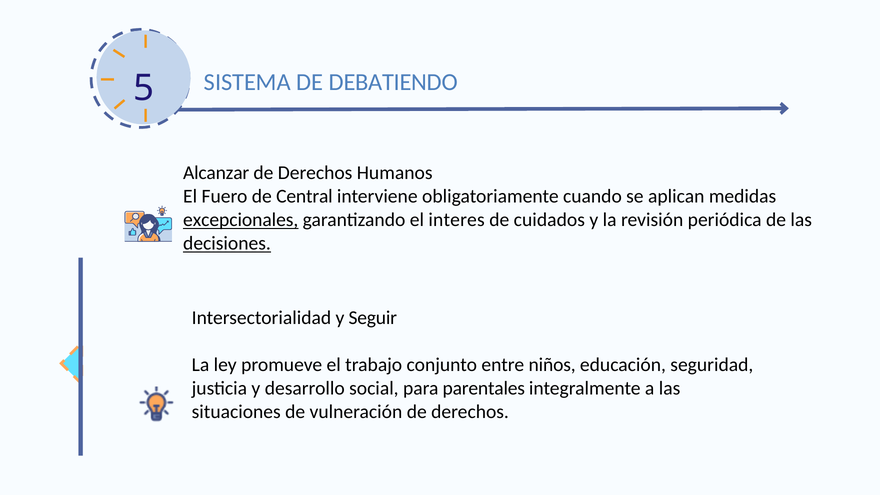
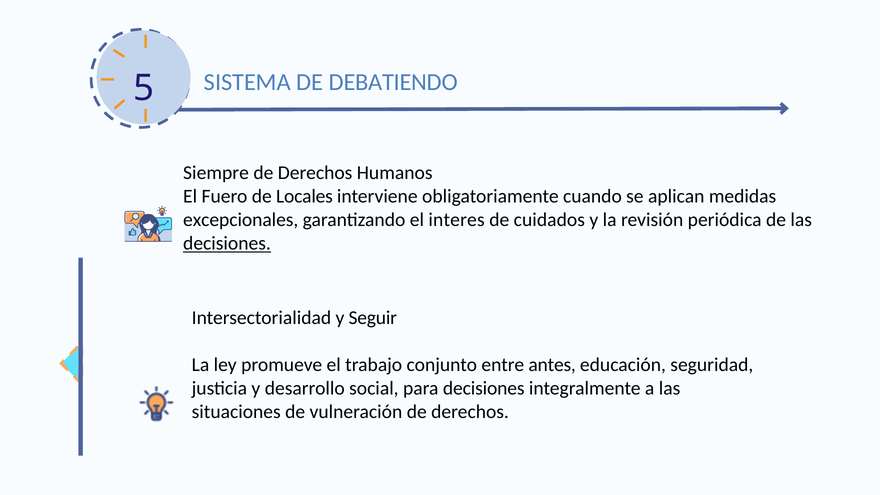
Alcanzar: Alcanzar -> Siempre
Central: Central -> Locales
excepcionales underline: present -> none
niños: niños -> antes
para parentales: parentales -> decisiones
